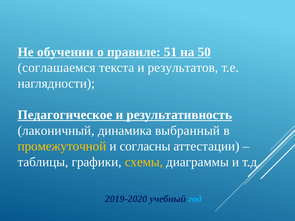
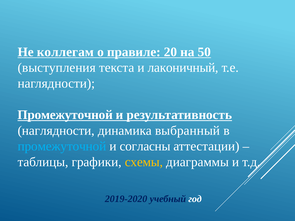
обучении: обучении -> коллегам
51: 51 -> 20
соглашаемся: соглашаемся -> выступления
результатов: результатов -> лаконичный
Педагогическое at (65, 115): Педагогическое -> Промежуточной
лаконичный at (56, 131): лаконичный -> наглядности
промежуточной at (62, 146) colour: yellow -> light blue
год colour: light blue -> white
